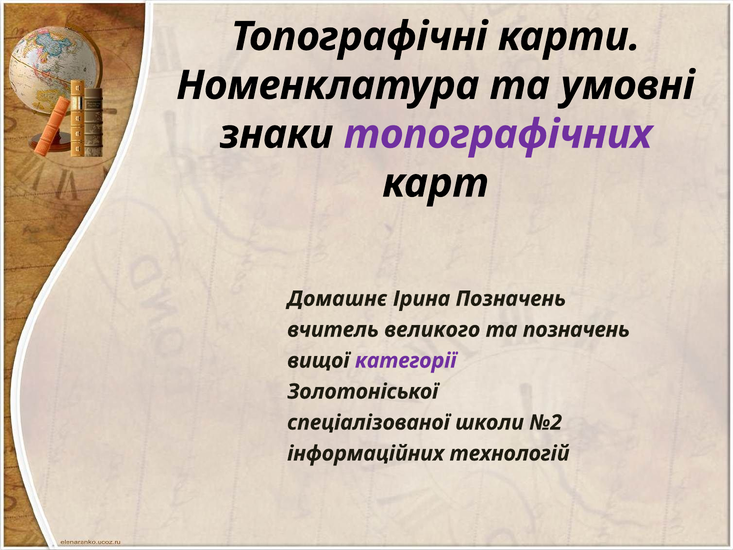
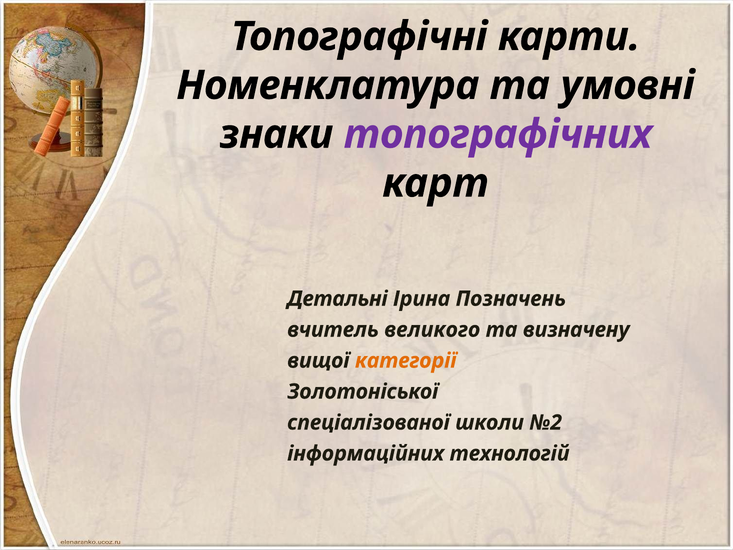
Домашнє: Домашнє -> Детальні
та позначень: позначень -> визначену
категорії colour: purple -> orange
